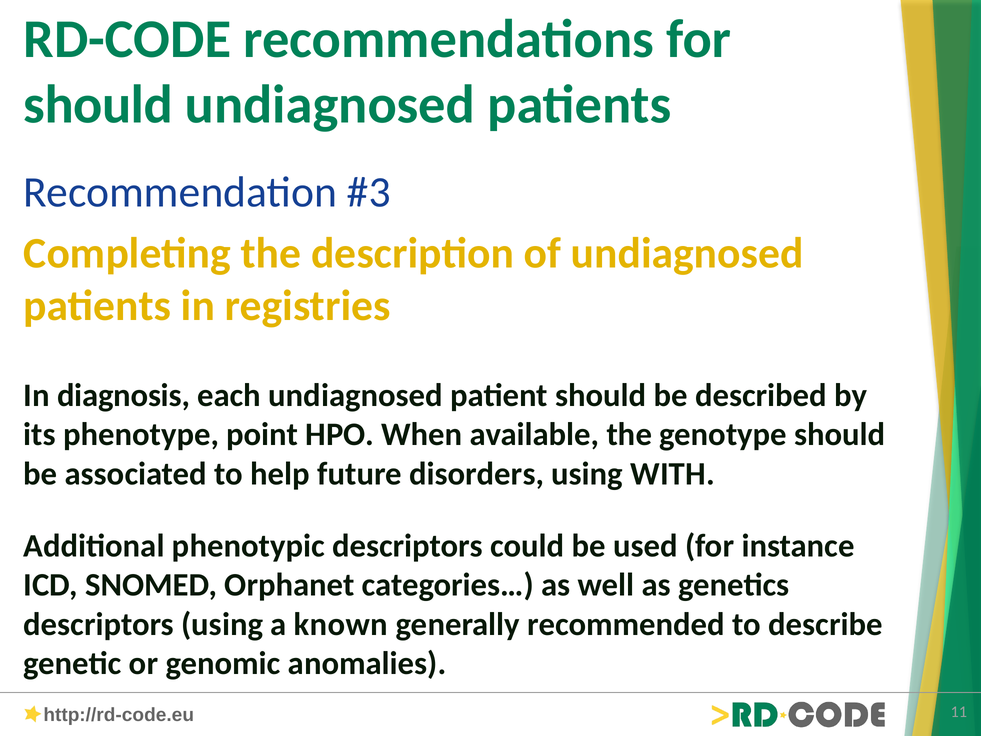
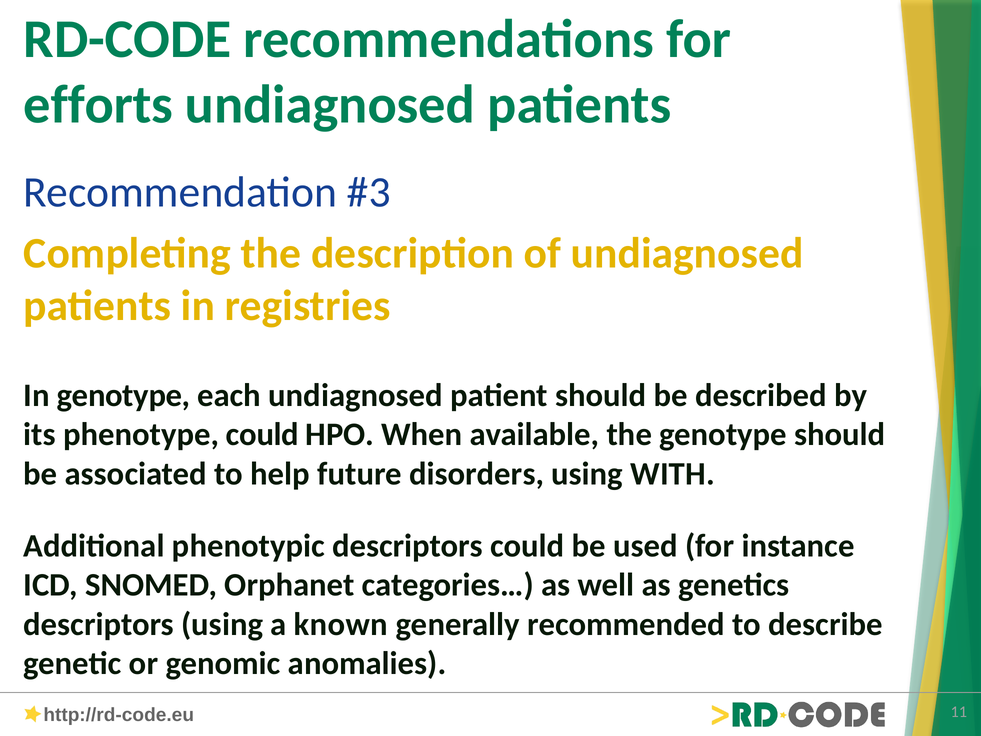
should at (98, 105): should -> efforts
In diagnosis: diagnosis -> genotype
phenotype point: point -> could
